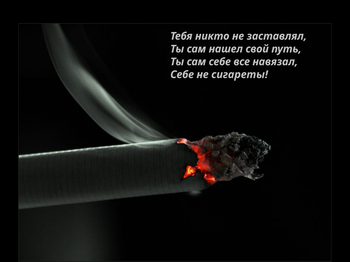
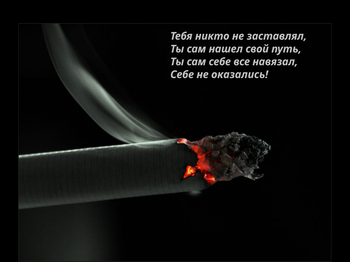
сигареты: сигареты -> оказались
